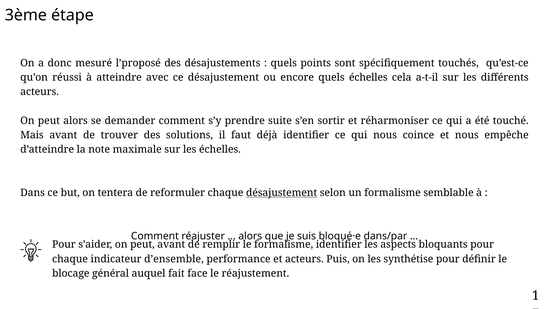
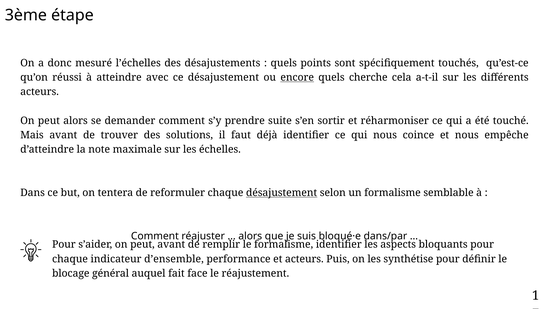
l’proposé: l’proposé -> l’échelles
encore underline: none -> present
quels échelles: échelles -> cherche
